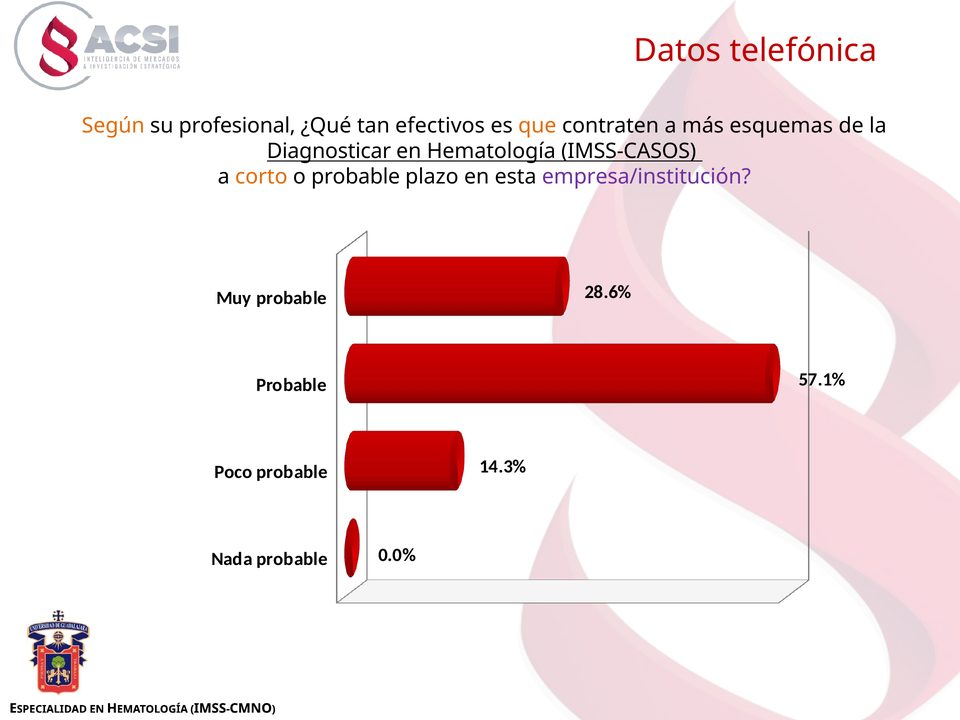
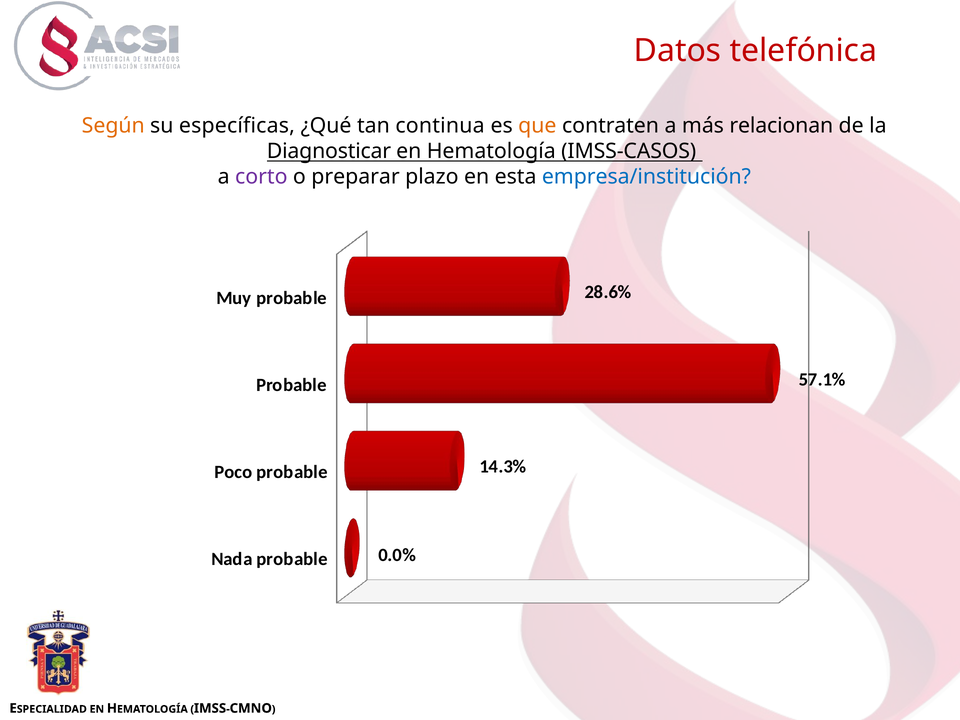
profesional: profesional -> específicas
efectivos: efectivos -> continua
esquemas: esquemas -> relacionan
corto colour: orange -> purple
o probable: probable -> preparar
empresa/institución colour: purple -> blue
